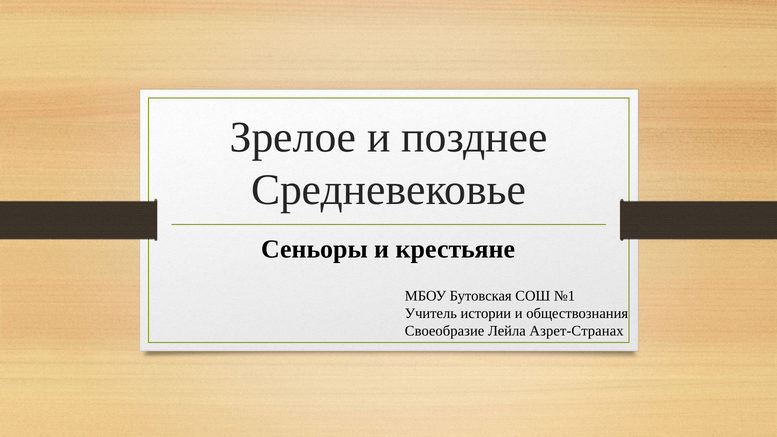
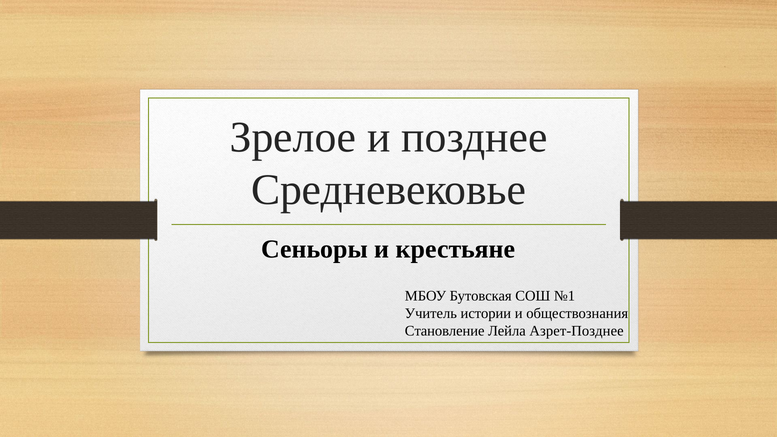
Своеобразие: Своеобразие -> Становление
Азрет-Странах: Азрет-Странах -> Азрет-Позднее
